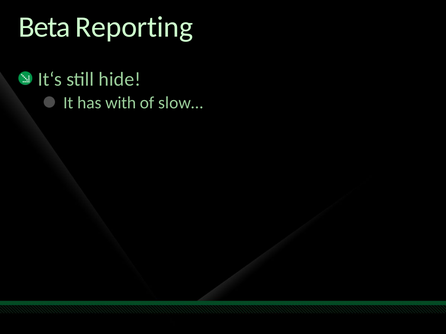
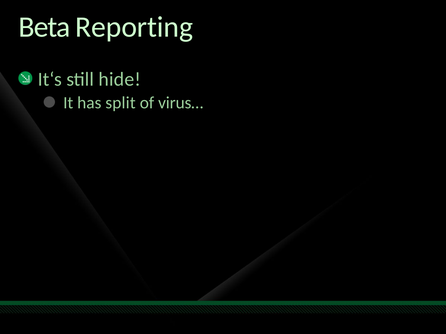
with: with -> split
slow…: slow… -> virus…
